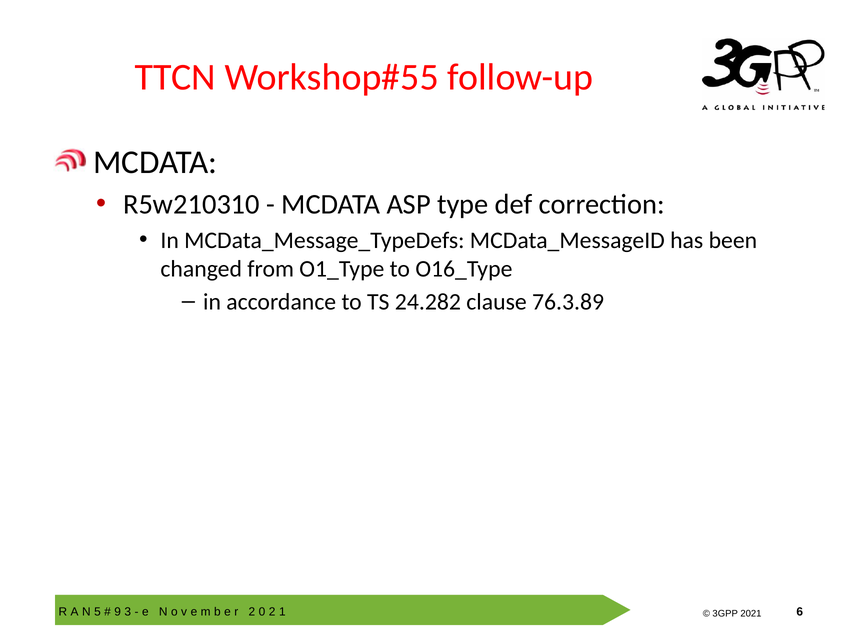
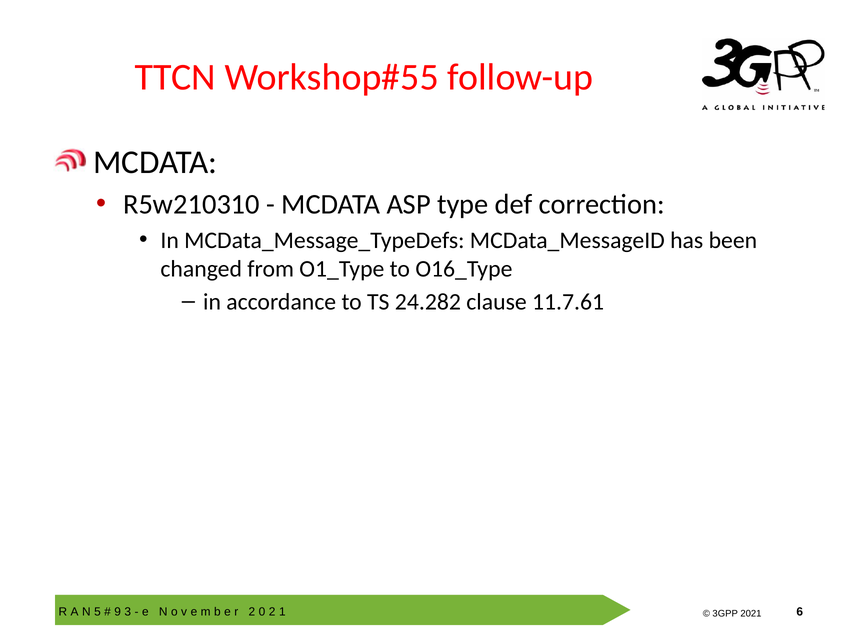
76.3.89: 76.3.89 -> 11.7.61
